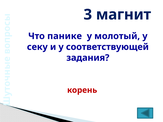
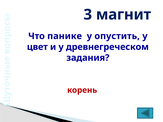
молотый: молотый -> опустить
секу: секу -> цвет
соответствующей: соответствующей -> древнегреческом
